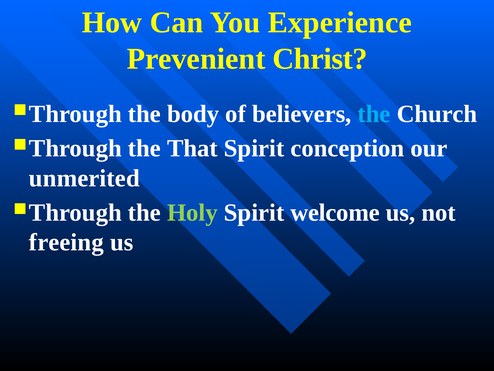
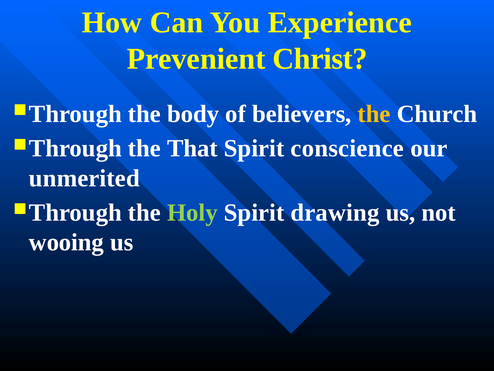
the at (374, 114) colour: light blue -> yellow
conception: conception -> conscience
welcome: welcome -> drawing
freeing: freeing -> wooing
